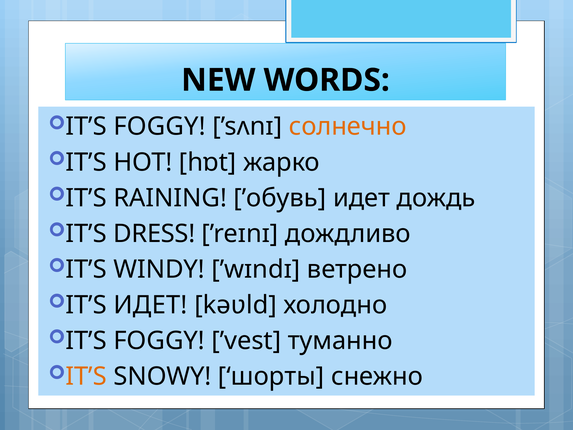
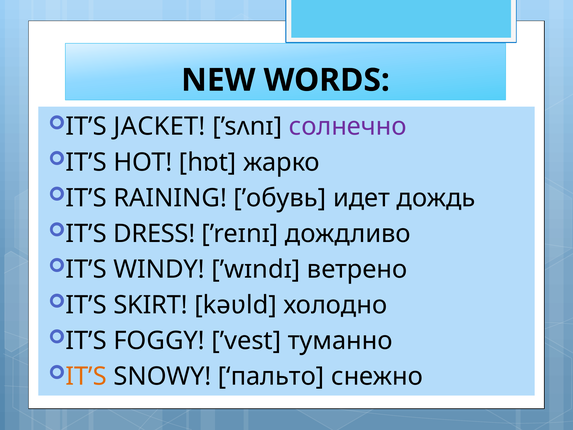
FOGGY at (160, 126): FOGGY -> JACKET
солнечно colour: orange -> purple
IT’S ИДЕТ: ИДЕТ -> SKIRT
шорты: шорты -> пальто
